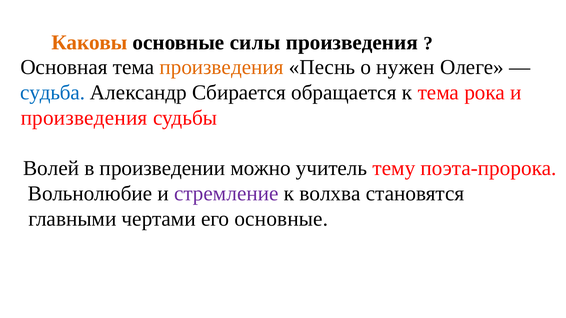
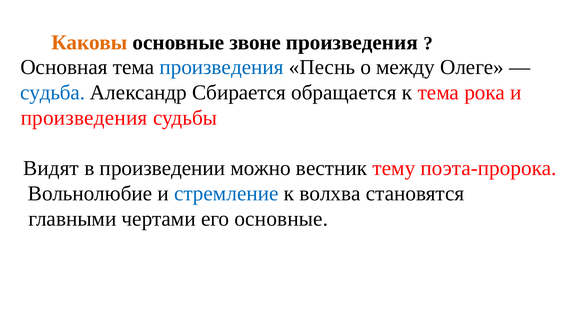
силы: силы -> звоне
произведения at (222, 67) colour: orange -> blue
нужен: нужен -> между
Волей: Волей -> Видят
учитель: учитель -> вестник
стремление colour: purple -> blue
